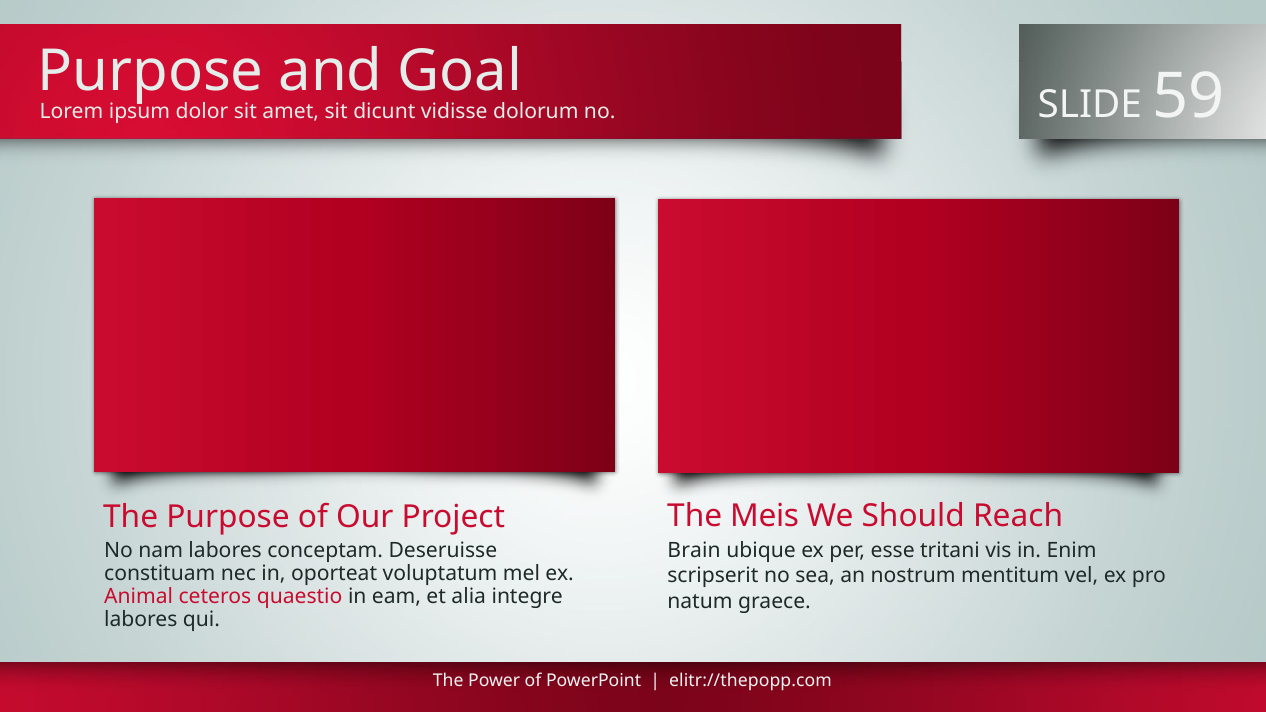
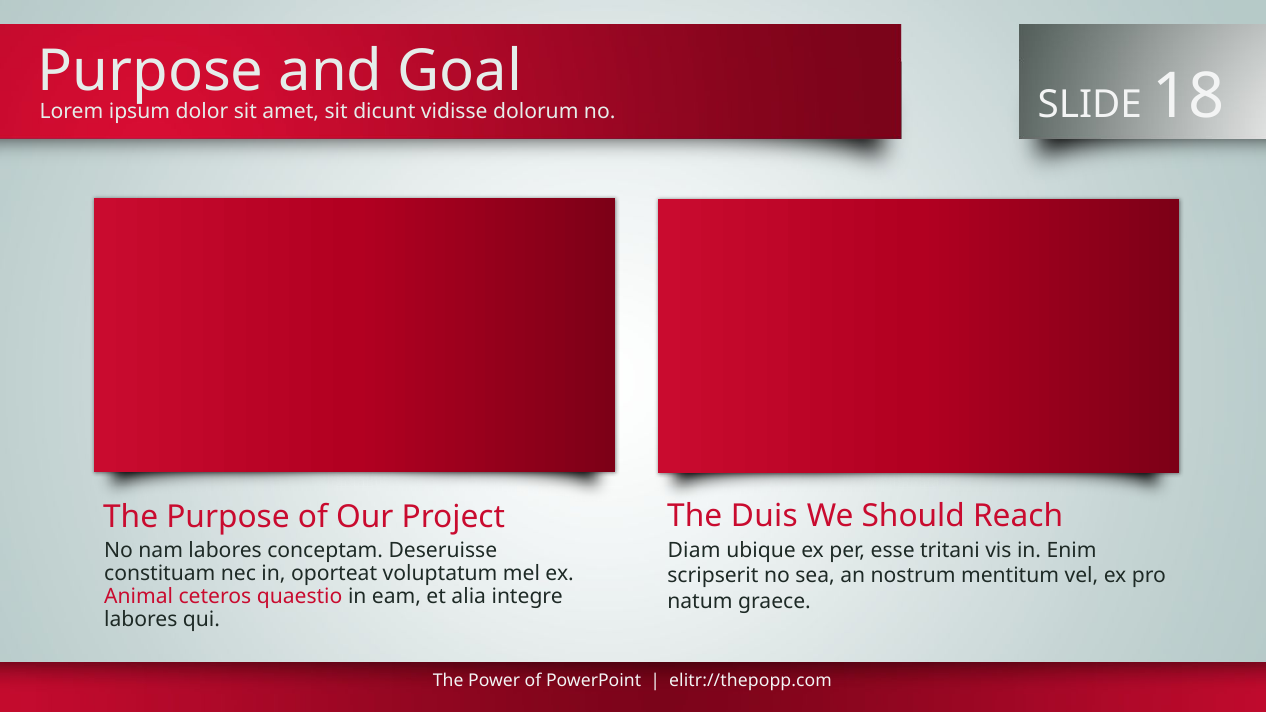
59: 59 -> 18
Meis: Meis -> Duis
Brain: Brain -> Diam
